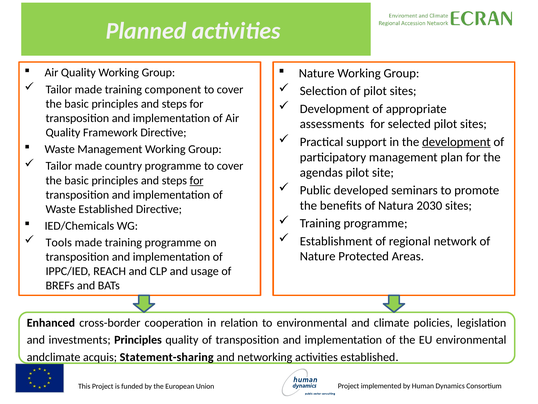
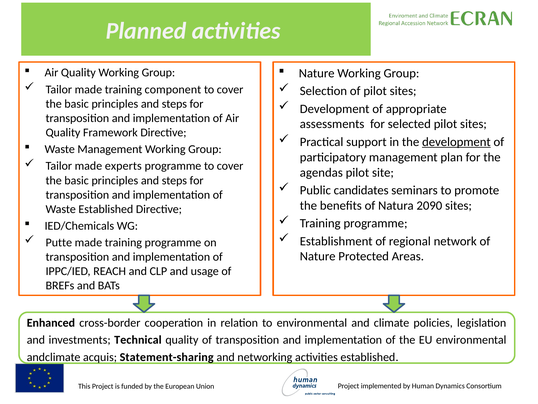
country: country -> experts
for at (197, 180) underline: present -> none
developed: developed -> candidates
2030: 2030 -> 2090
Tools: Tools -> Putte
investments Principles: Principles -> Technical
